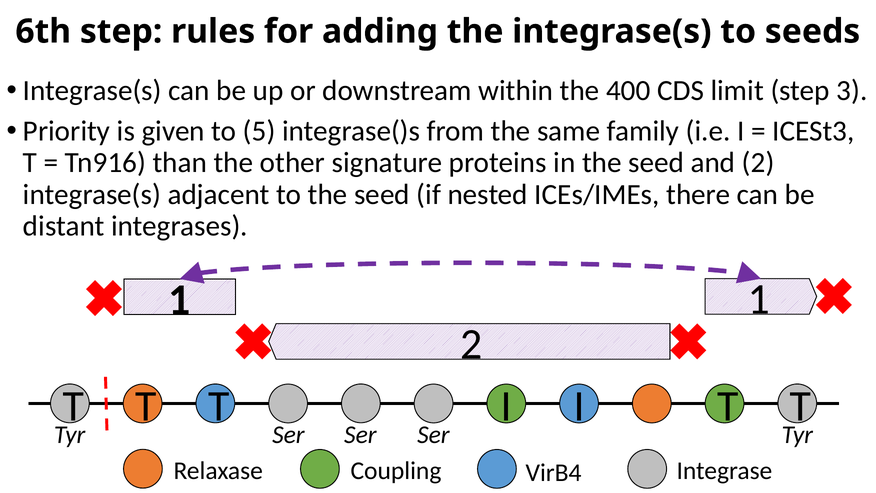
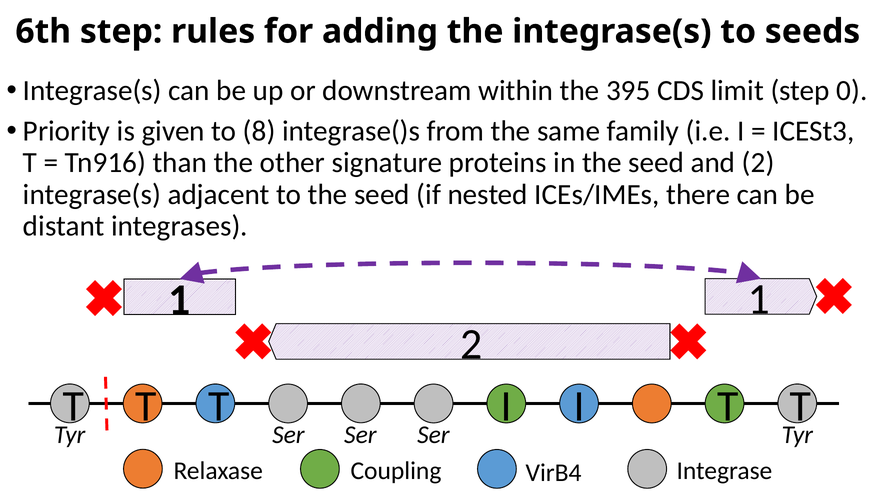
400: 400 -> 395
3: 3 -> 0
5: 5 -> 8
